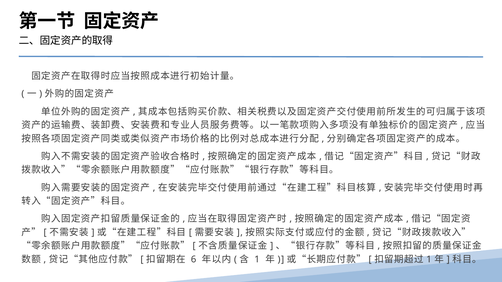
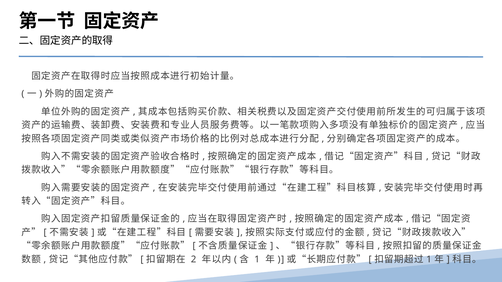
6: 6 -> 2
